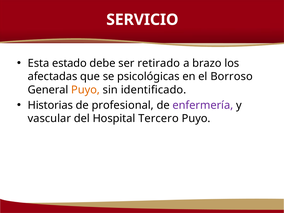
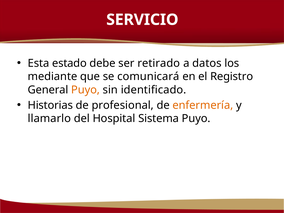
brazo: brazo -> datos
afectadas: afectadas -> mediante
psicológicas: psicológicas -> comunicará
Borroso: Borroso -> Registro
enfermería colour: purple -> orange
vascular: vascular -> llamarlo
Tercero: Tercero -> Sistema
